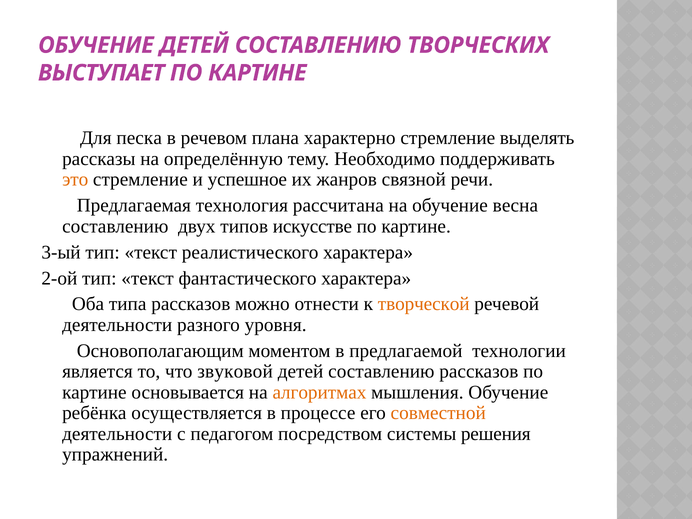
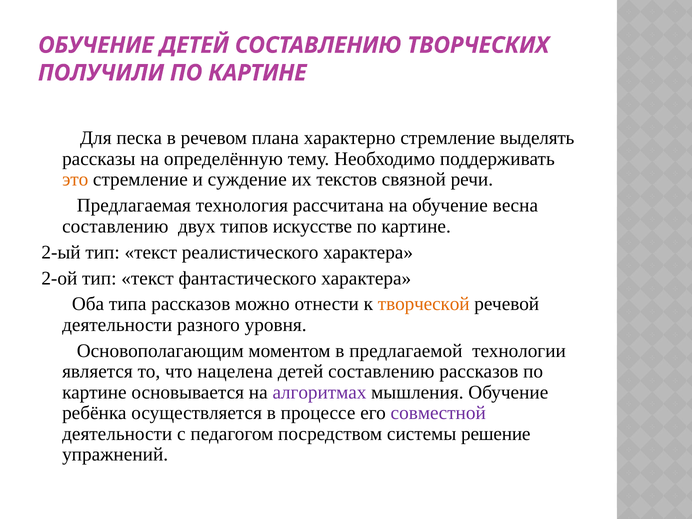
ВЫСТУПАЕТ: ВЫСТУПАЕТ -> ПОЛУЧИЛИ
успешное: успешное -> суждение
жанров: жанров -> текстов
3-ый: 3-ый -> 2-ый
звуковой: звуковой -> нацелена
алгоритмах colour: orange -> purple
совместной colour: orange -> purple
решения: решения -> решение
